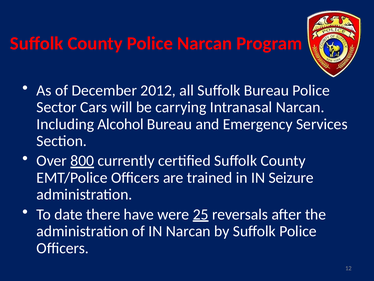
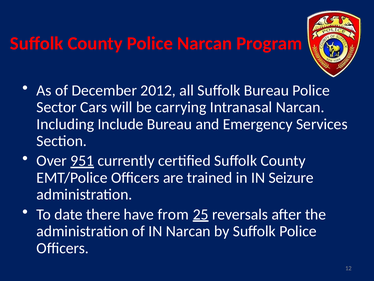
Alcohol: Alcohol -> Include
800: 800 -> 951
were: were -> from
